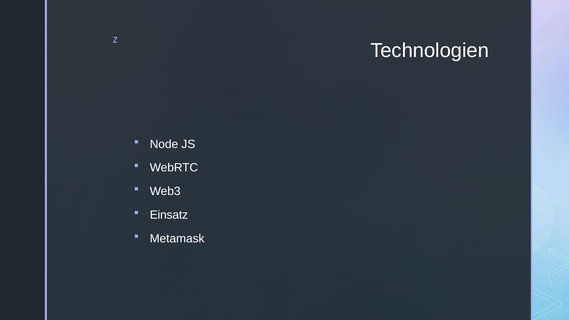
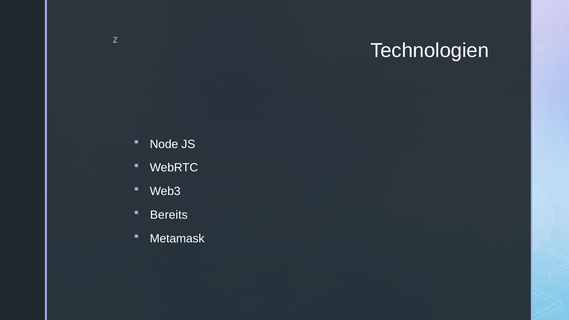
Einsatz: Einsatz -> Bereits
